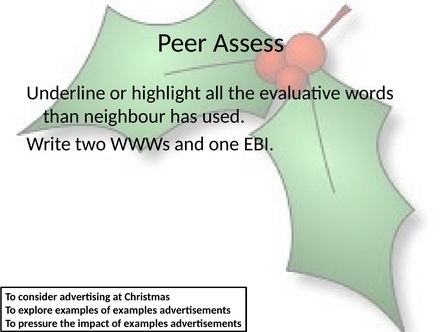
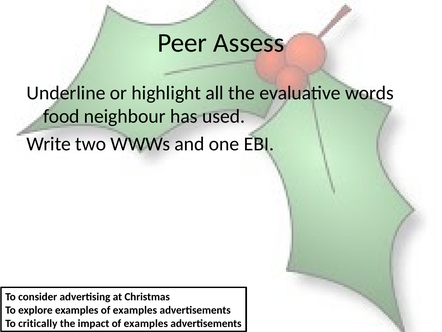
than: than -> food
pressure: pressure -> critically
